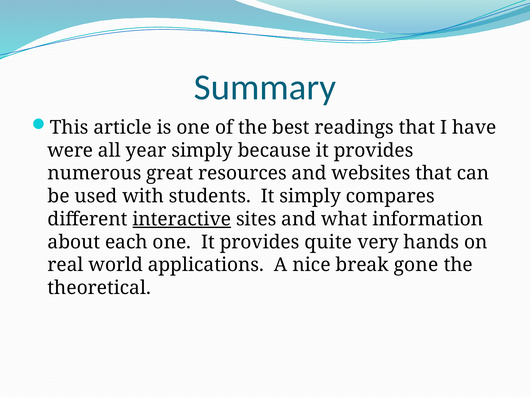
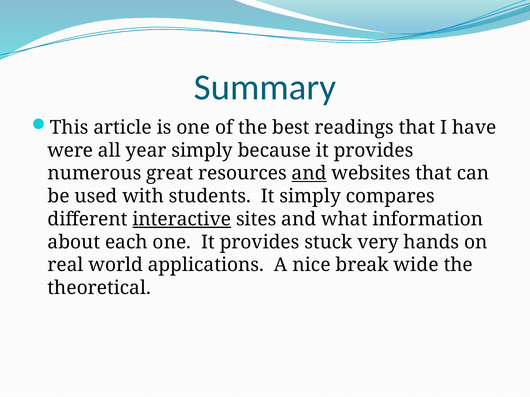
and at (309, 174) underline: none -> present
quite: quite -> stuck
gone: gone -> wide
